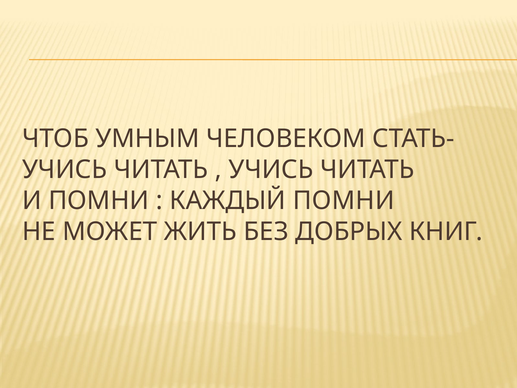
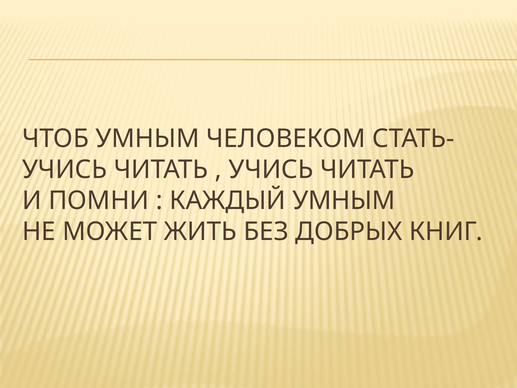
КАЖДЫЙ ПОМНИ: ПОМНИ -> УМНЫМ
